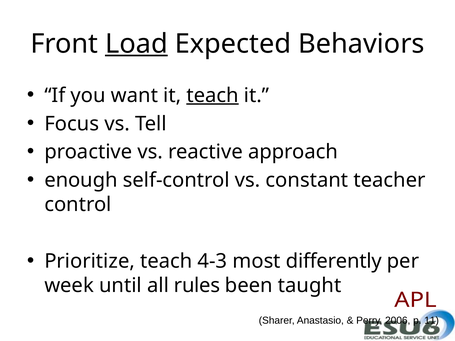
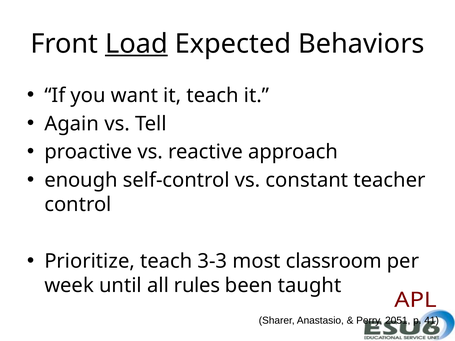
teach at (213, 95) underline: present -> none
Focus: Focus -> Again
4-3: 4-3 -> 3-3
differently: differently -> classroom
2006: 2006 -> 2051
11: 11 -> 41
